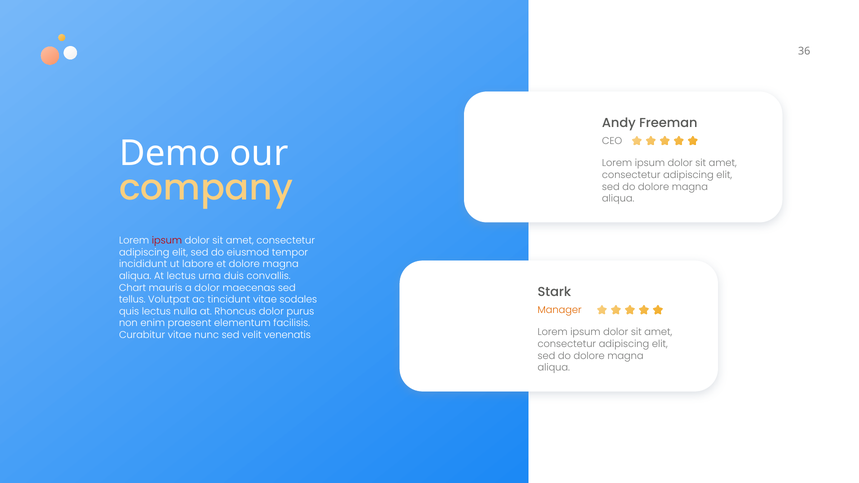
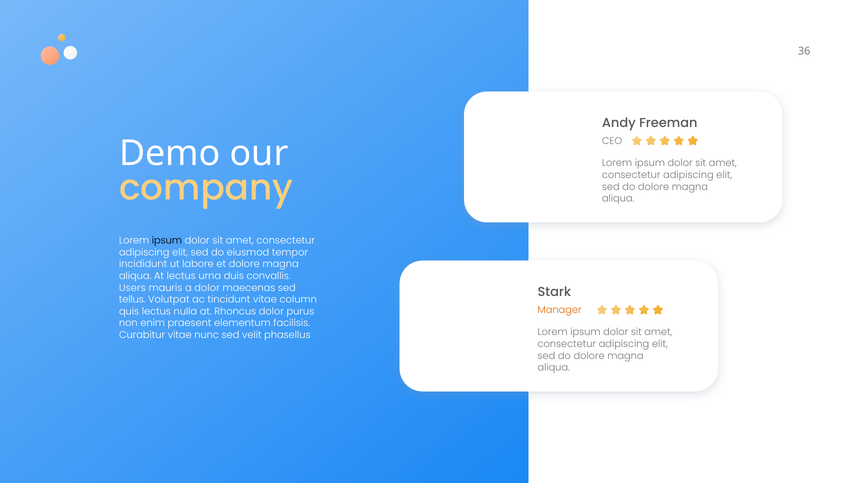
ipsum at (167, 241) colour: red -> black
Chart: Chart -> Users
sodales: sodales -> column
venenatis: venenatis -> phasellus
